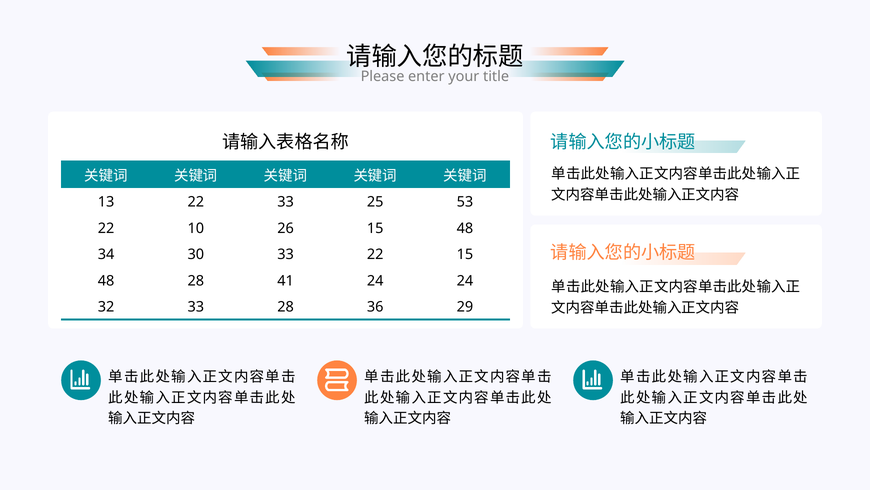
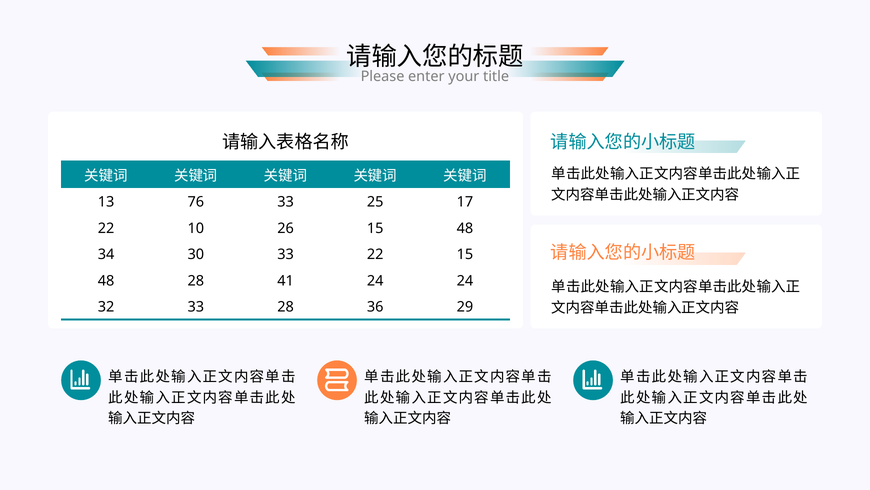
13 22: 22 -> 76
53: 53 -> 17
